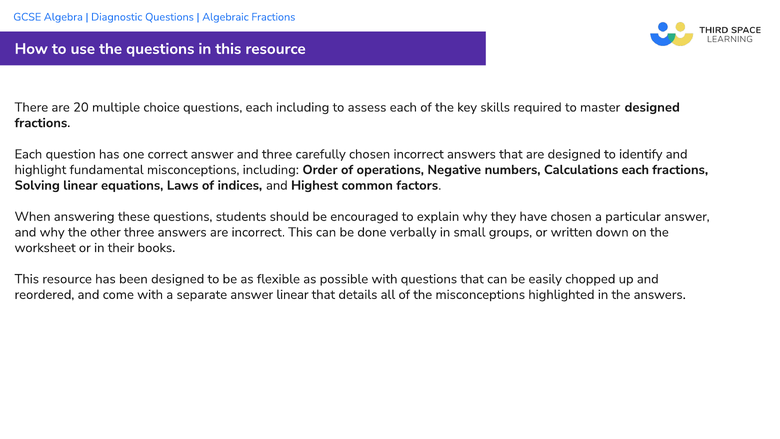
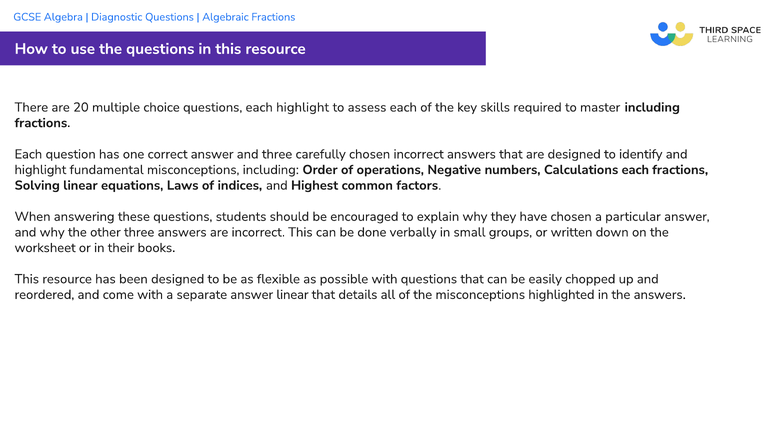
each including: including -> highlight
master designed: designed -> including
